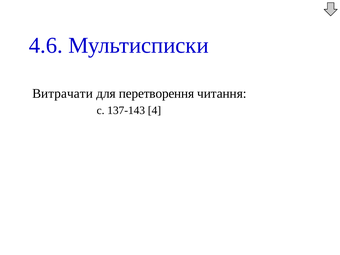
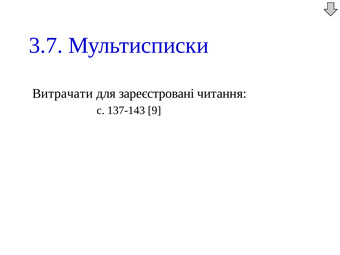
4.6: 4.6 -> 3.7
перетворення: перетворення -> зареєстровані
4: 4 -> 9
